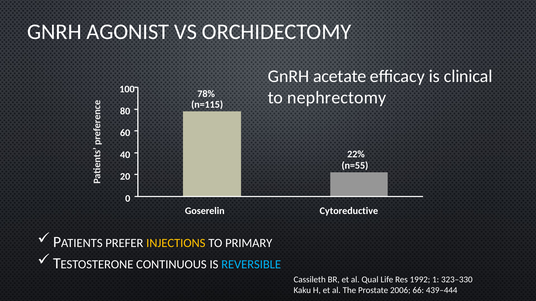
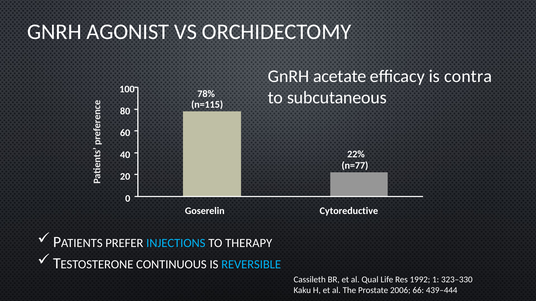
clinical: clinical -> contra
nephrectomy: nephrectomy -> subcutaneous
n=55: n=55 -> n=77
INJECTIONS colour: yellow -> light blue
PRIMARY: PRIMARY -> THERAPY
